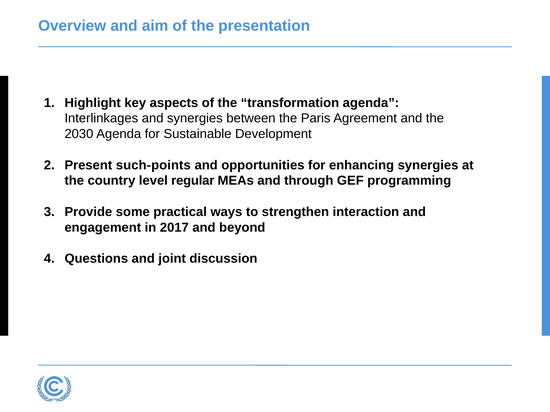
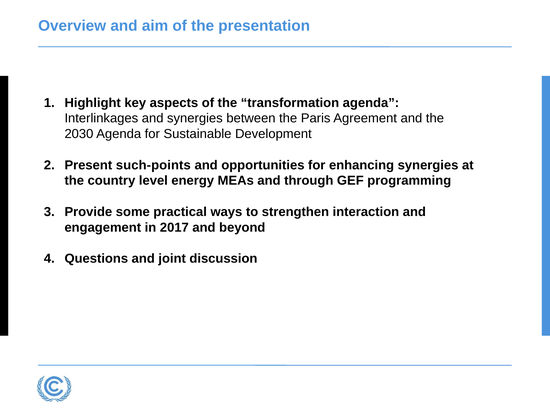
regular: regular -> energy
